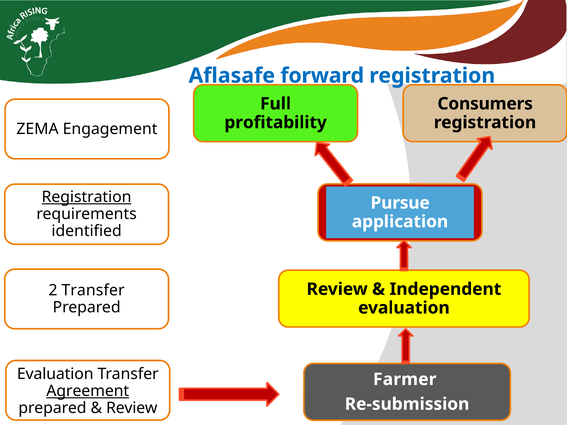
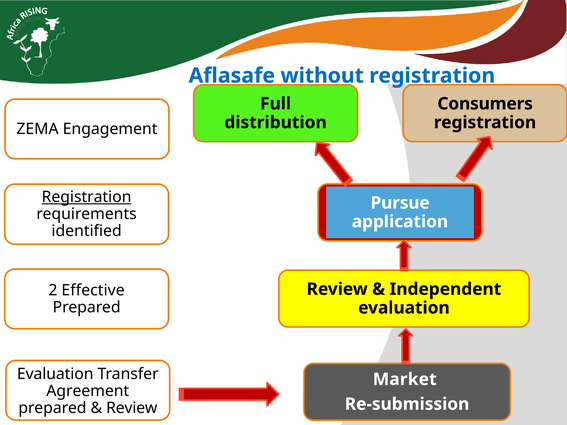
forward: forward -> without
profitability: profitability -> distribution
2 Transfer: Transfer -> Effective
Farmer: Farmer -> Market
Agreement underline: present -> none
